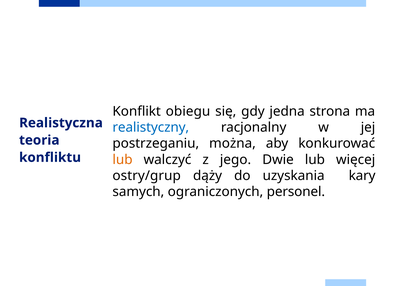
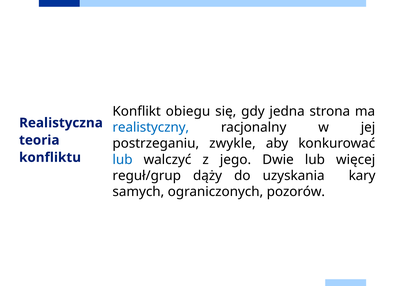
można: można -> zwykle
lub at (123, 160) colour: orange -> blue
ostry/grup: ostry/grup -> reguł/grup
personel: personel -> pozorów
